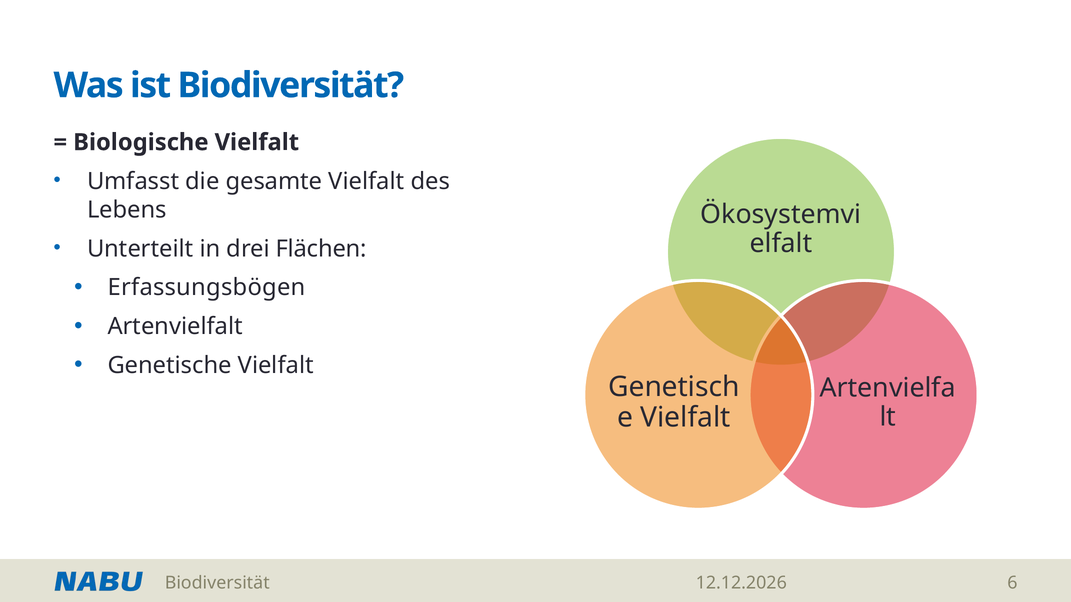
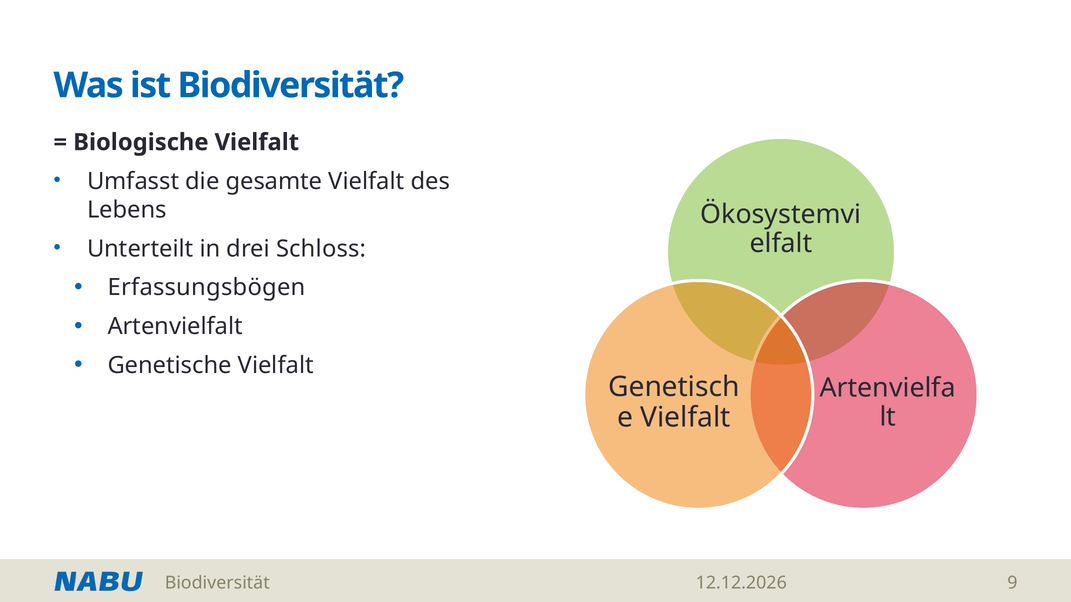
Flächen: Flächen -> Schloss
6: 6 -> 9
